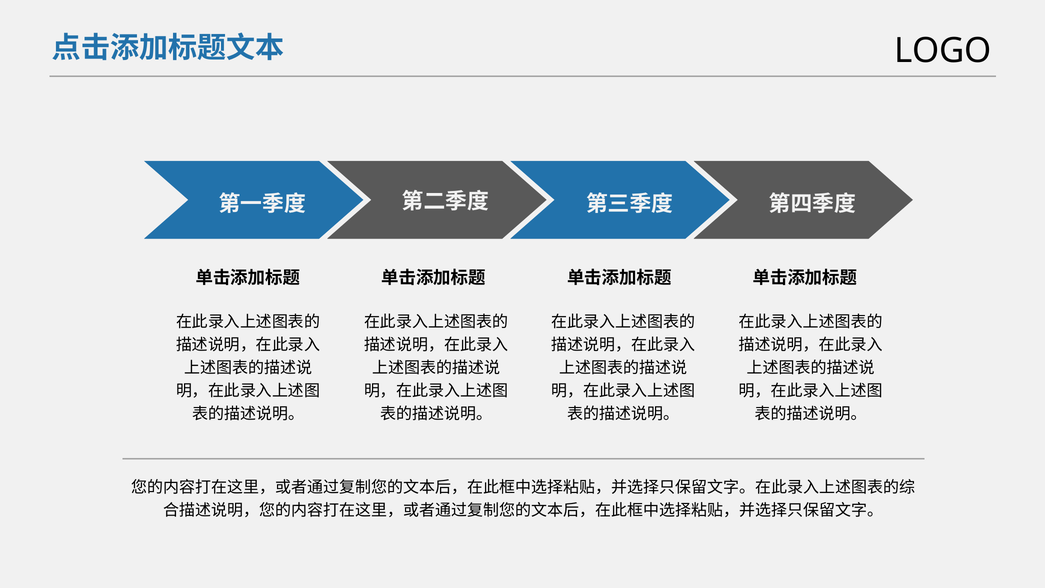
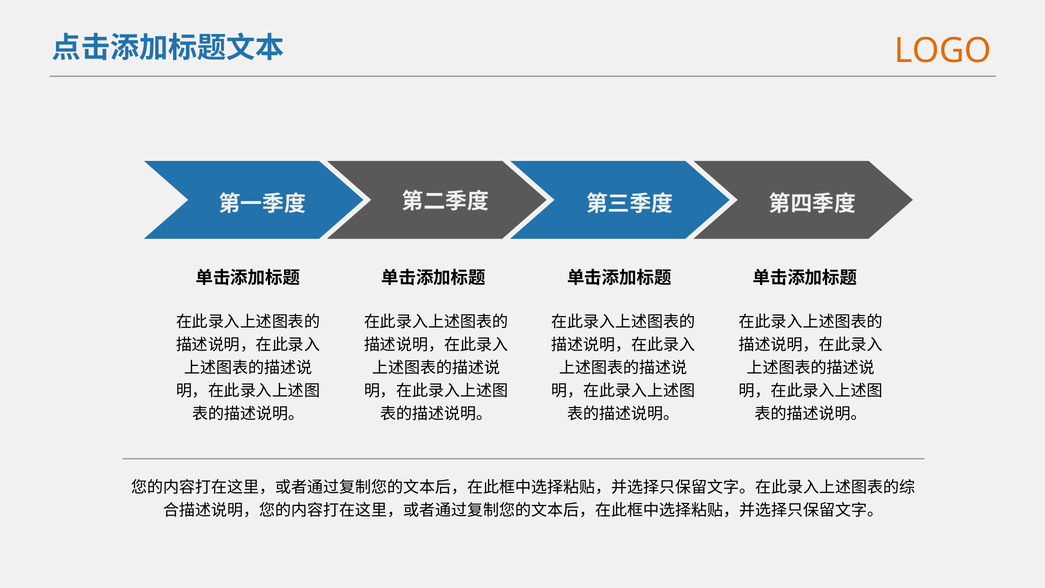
LOGO colour: black -> orange
